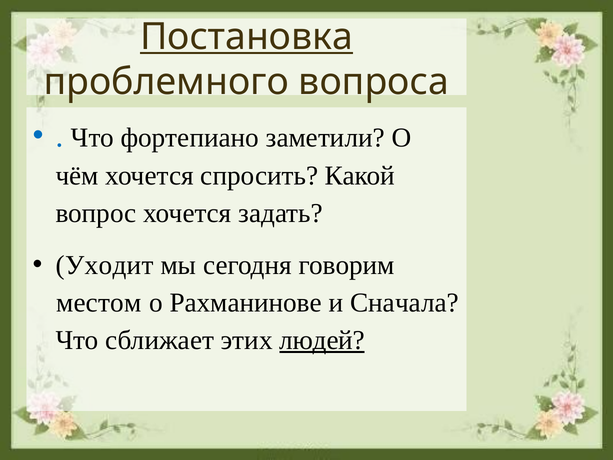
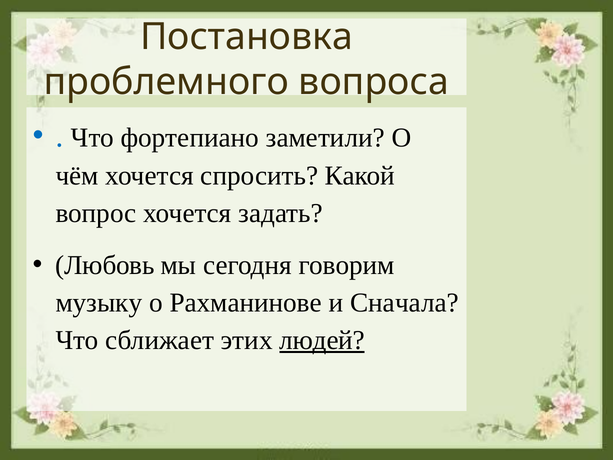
Постановка underline: present -> none
Уходит: Уходит -> Любовь
местом: местом -> музыку
